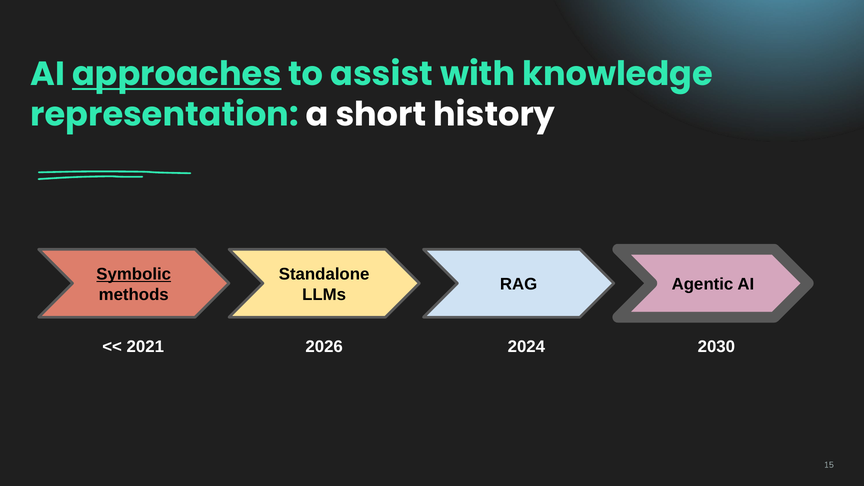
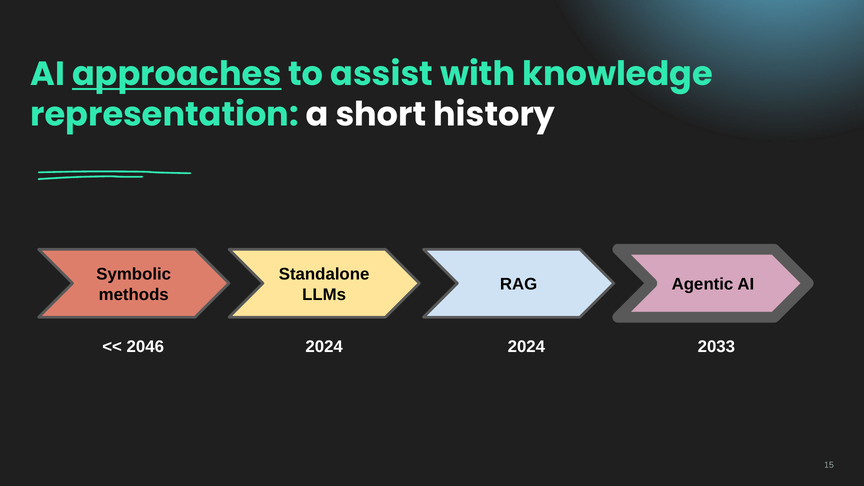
Symbolic underline: present -> none
2021: 2021 -> 2046
2026 at (324, 347): 2026 -> 2024
2030: 2030 -> 2033
